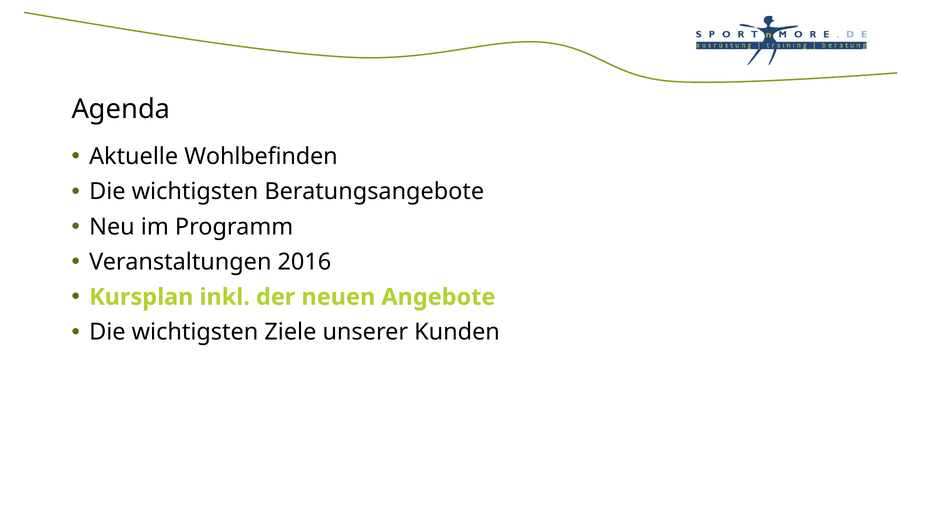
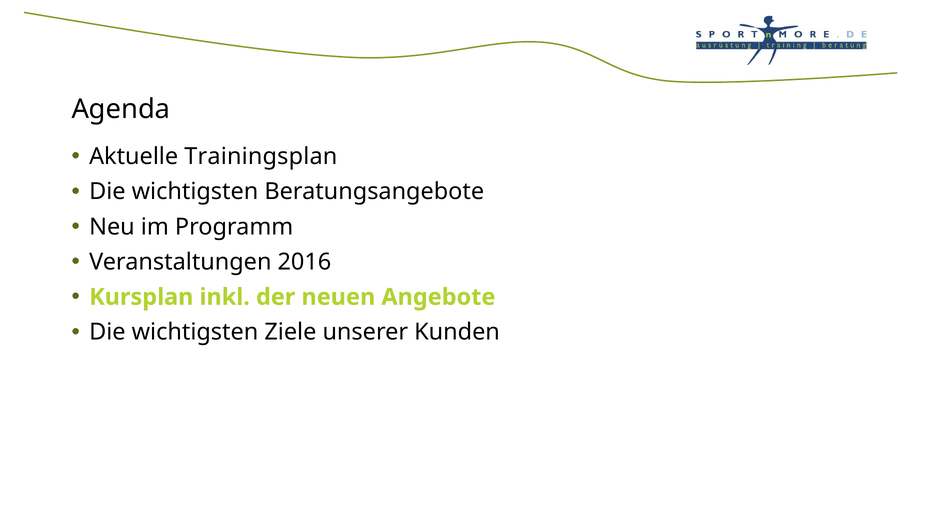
Wohlbefinden: Wohlbefinden -> Trainingsplan
